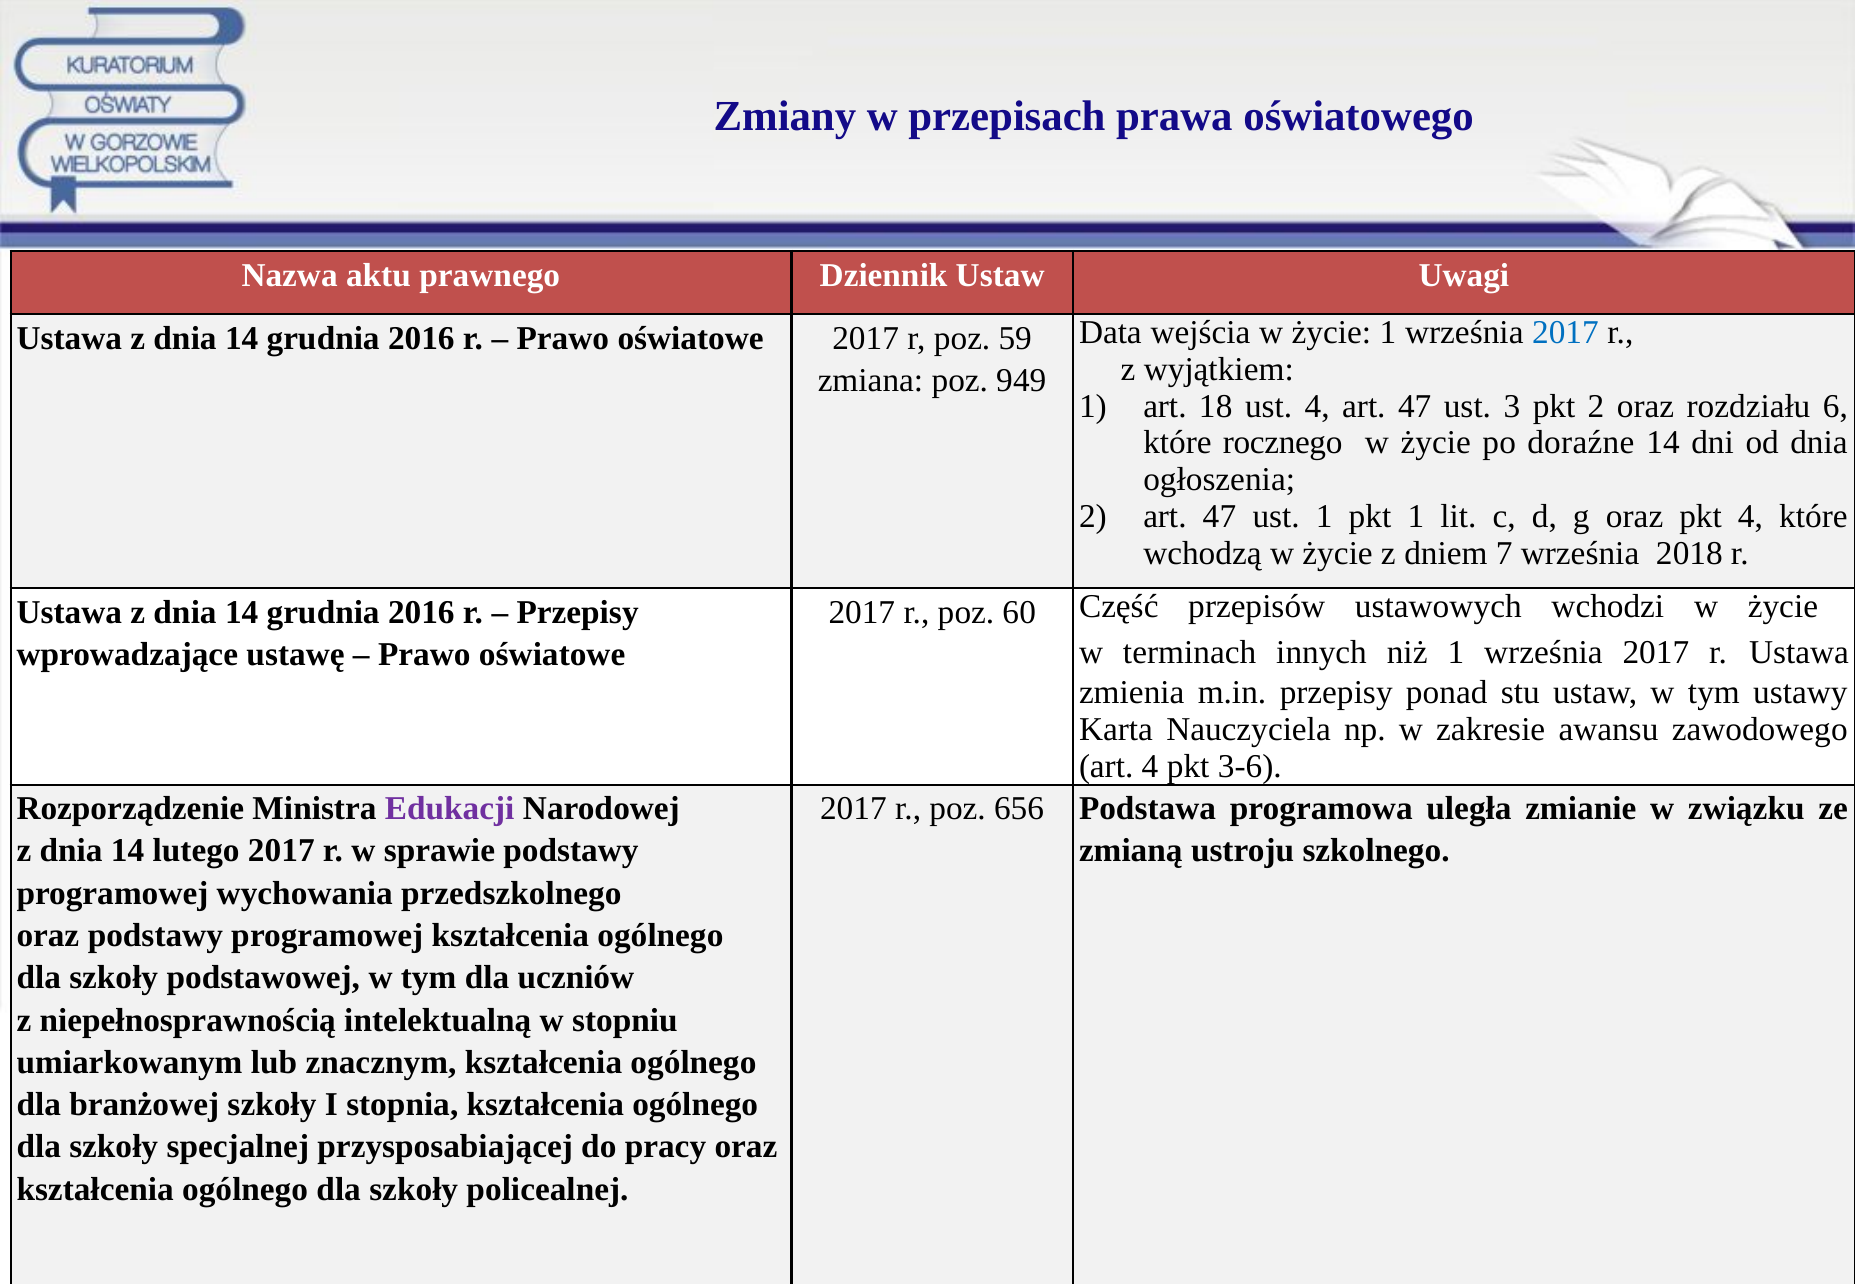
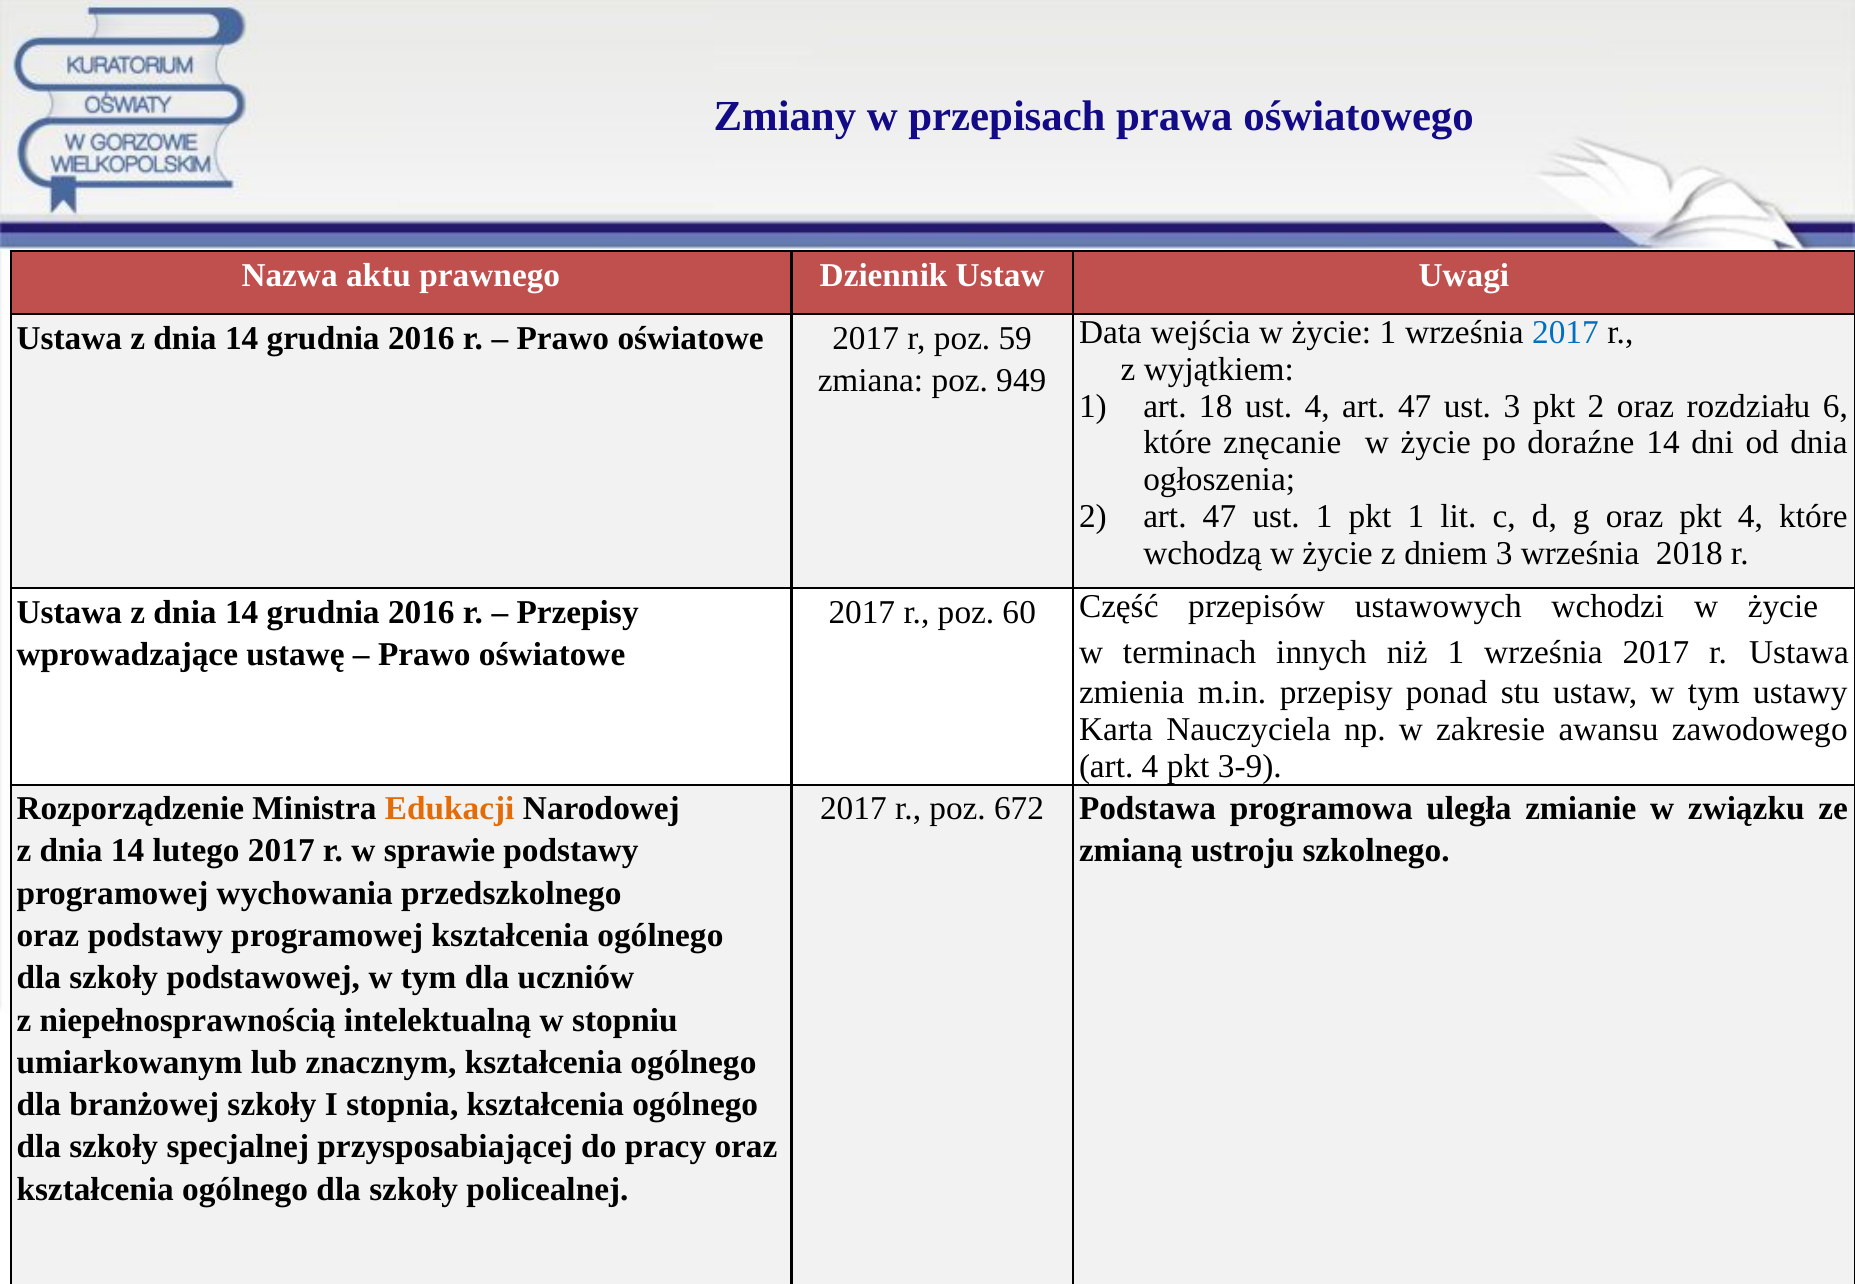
rocznego: rocznego -> znęcanie
dniem 7: 7 -> 3
3-6: 3-6 -> 3-9
Edukacji colour: purple -> orange
656: 656 -> 672
